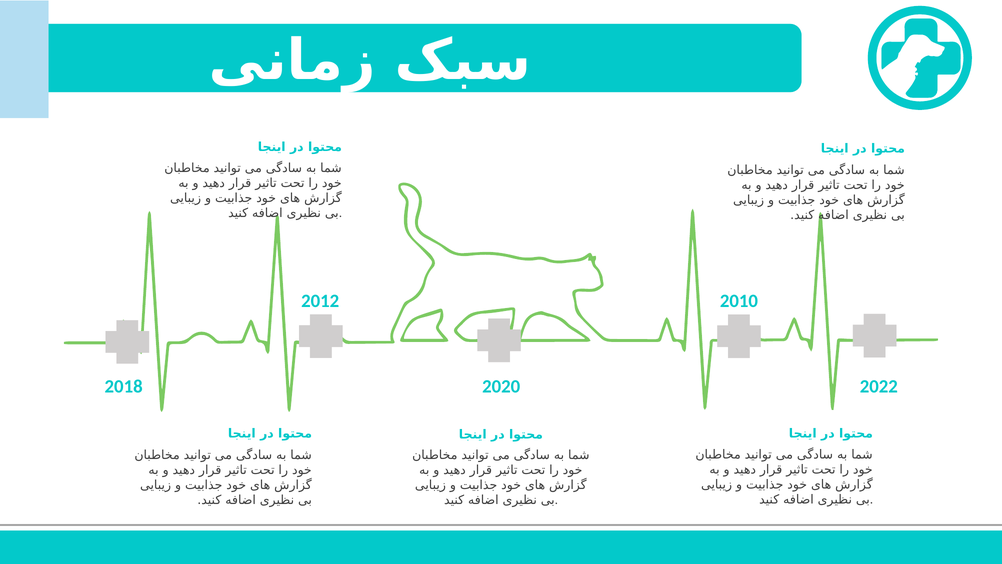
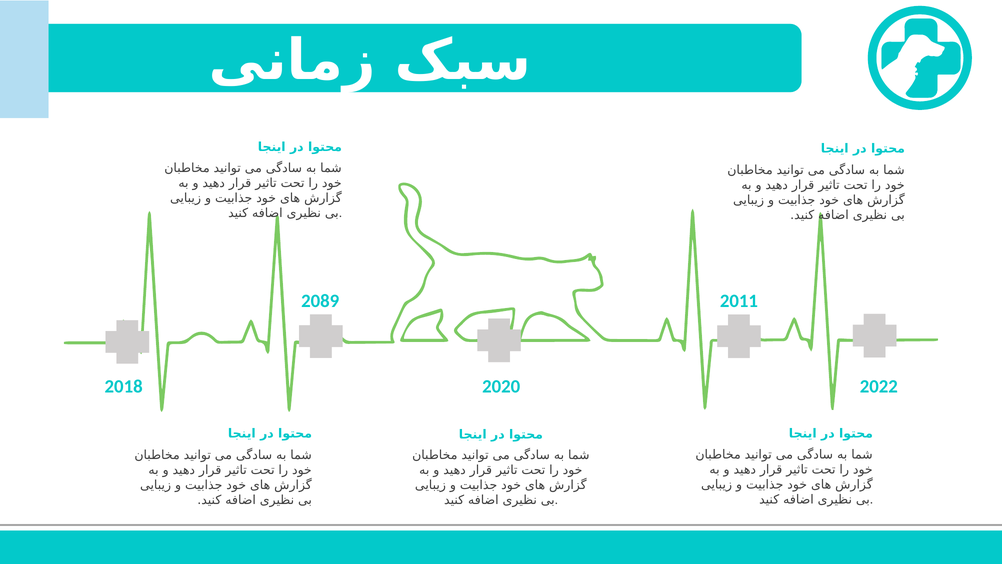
2012: 2012 -> 2089
2010: 2010 -> 2011
